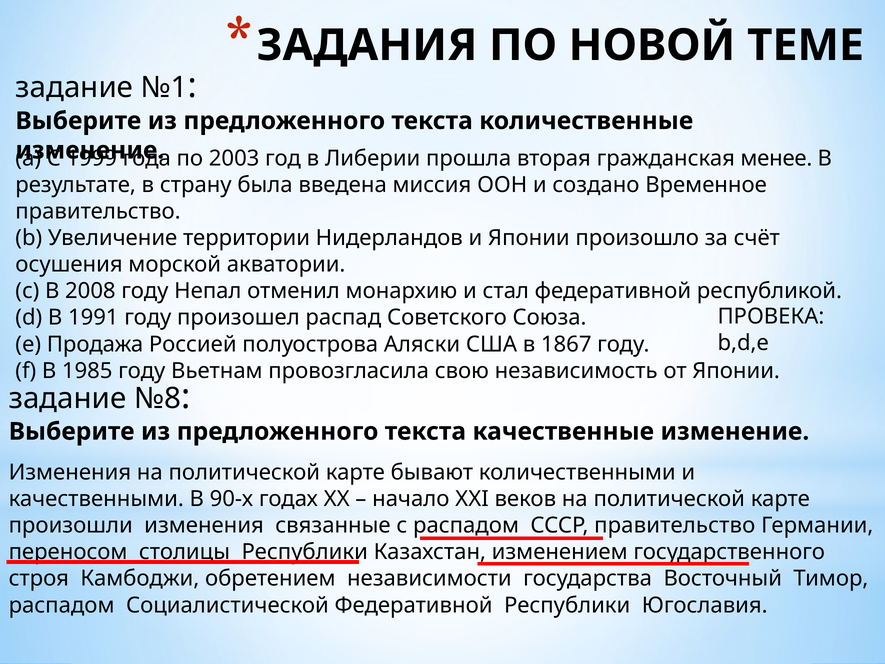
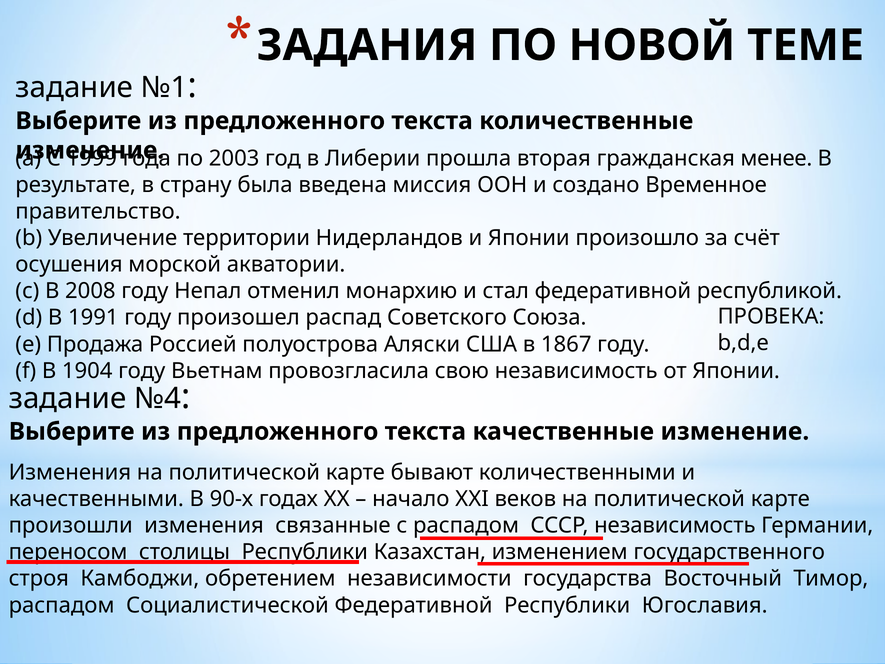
1985: 1985 -> 1904
№8: №8 -> №4
правительство at (675, 525): правительство -> независимость
